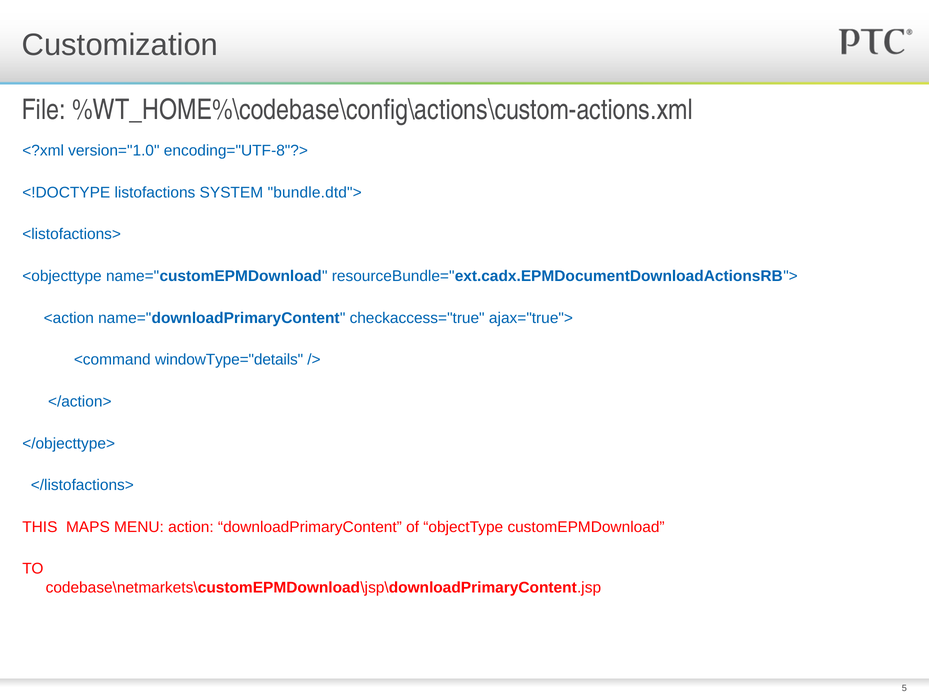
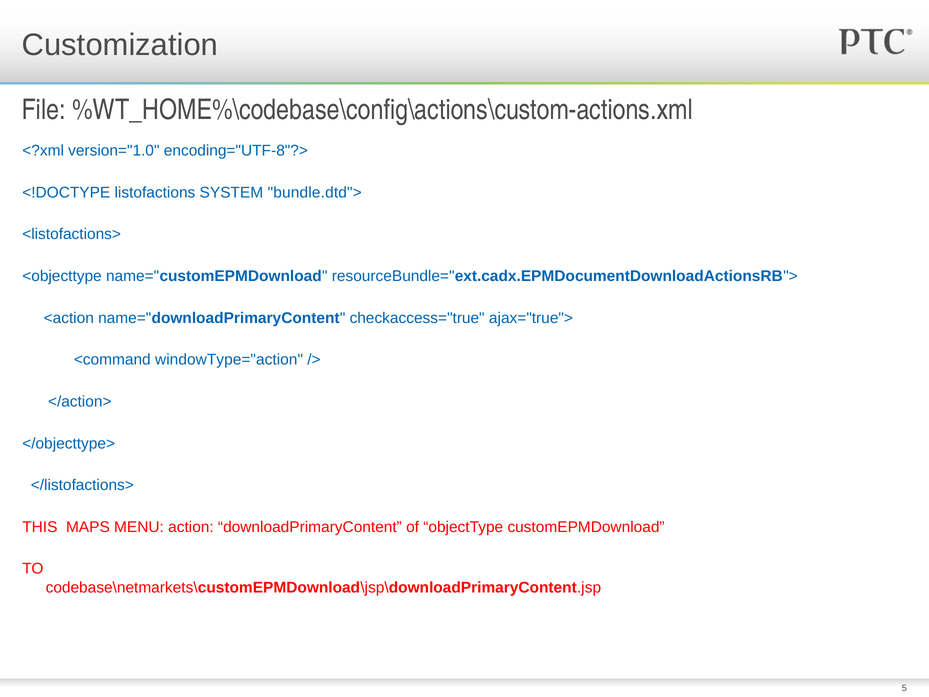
windowType="details: windowType="details -> windowType="action
